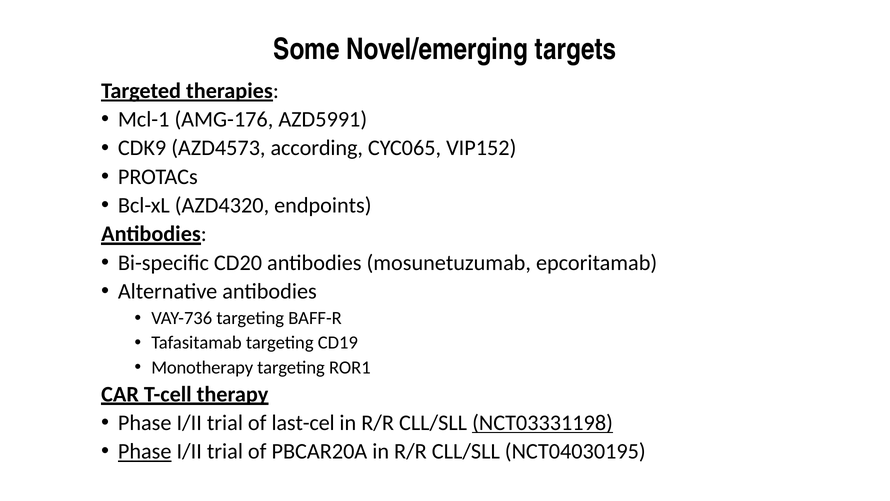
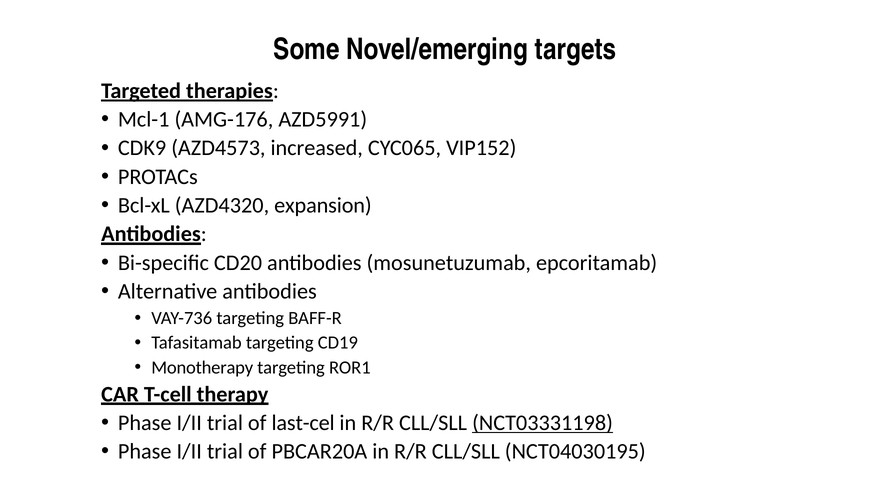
according: according -> increased
endpoints: endpoints -> expansion
Phase at (145, 451) underline: present -> none
